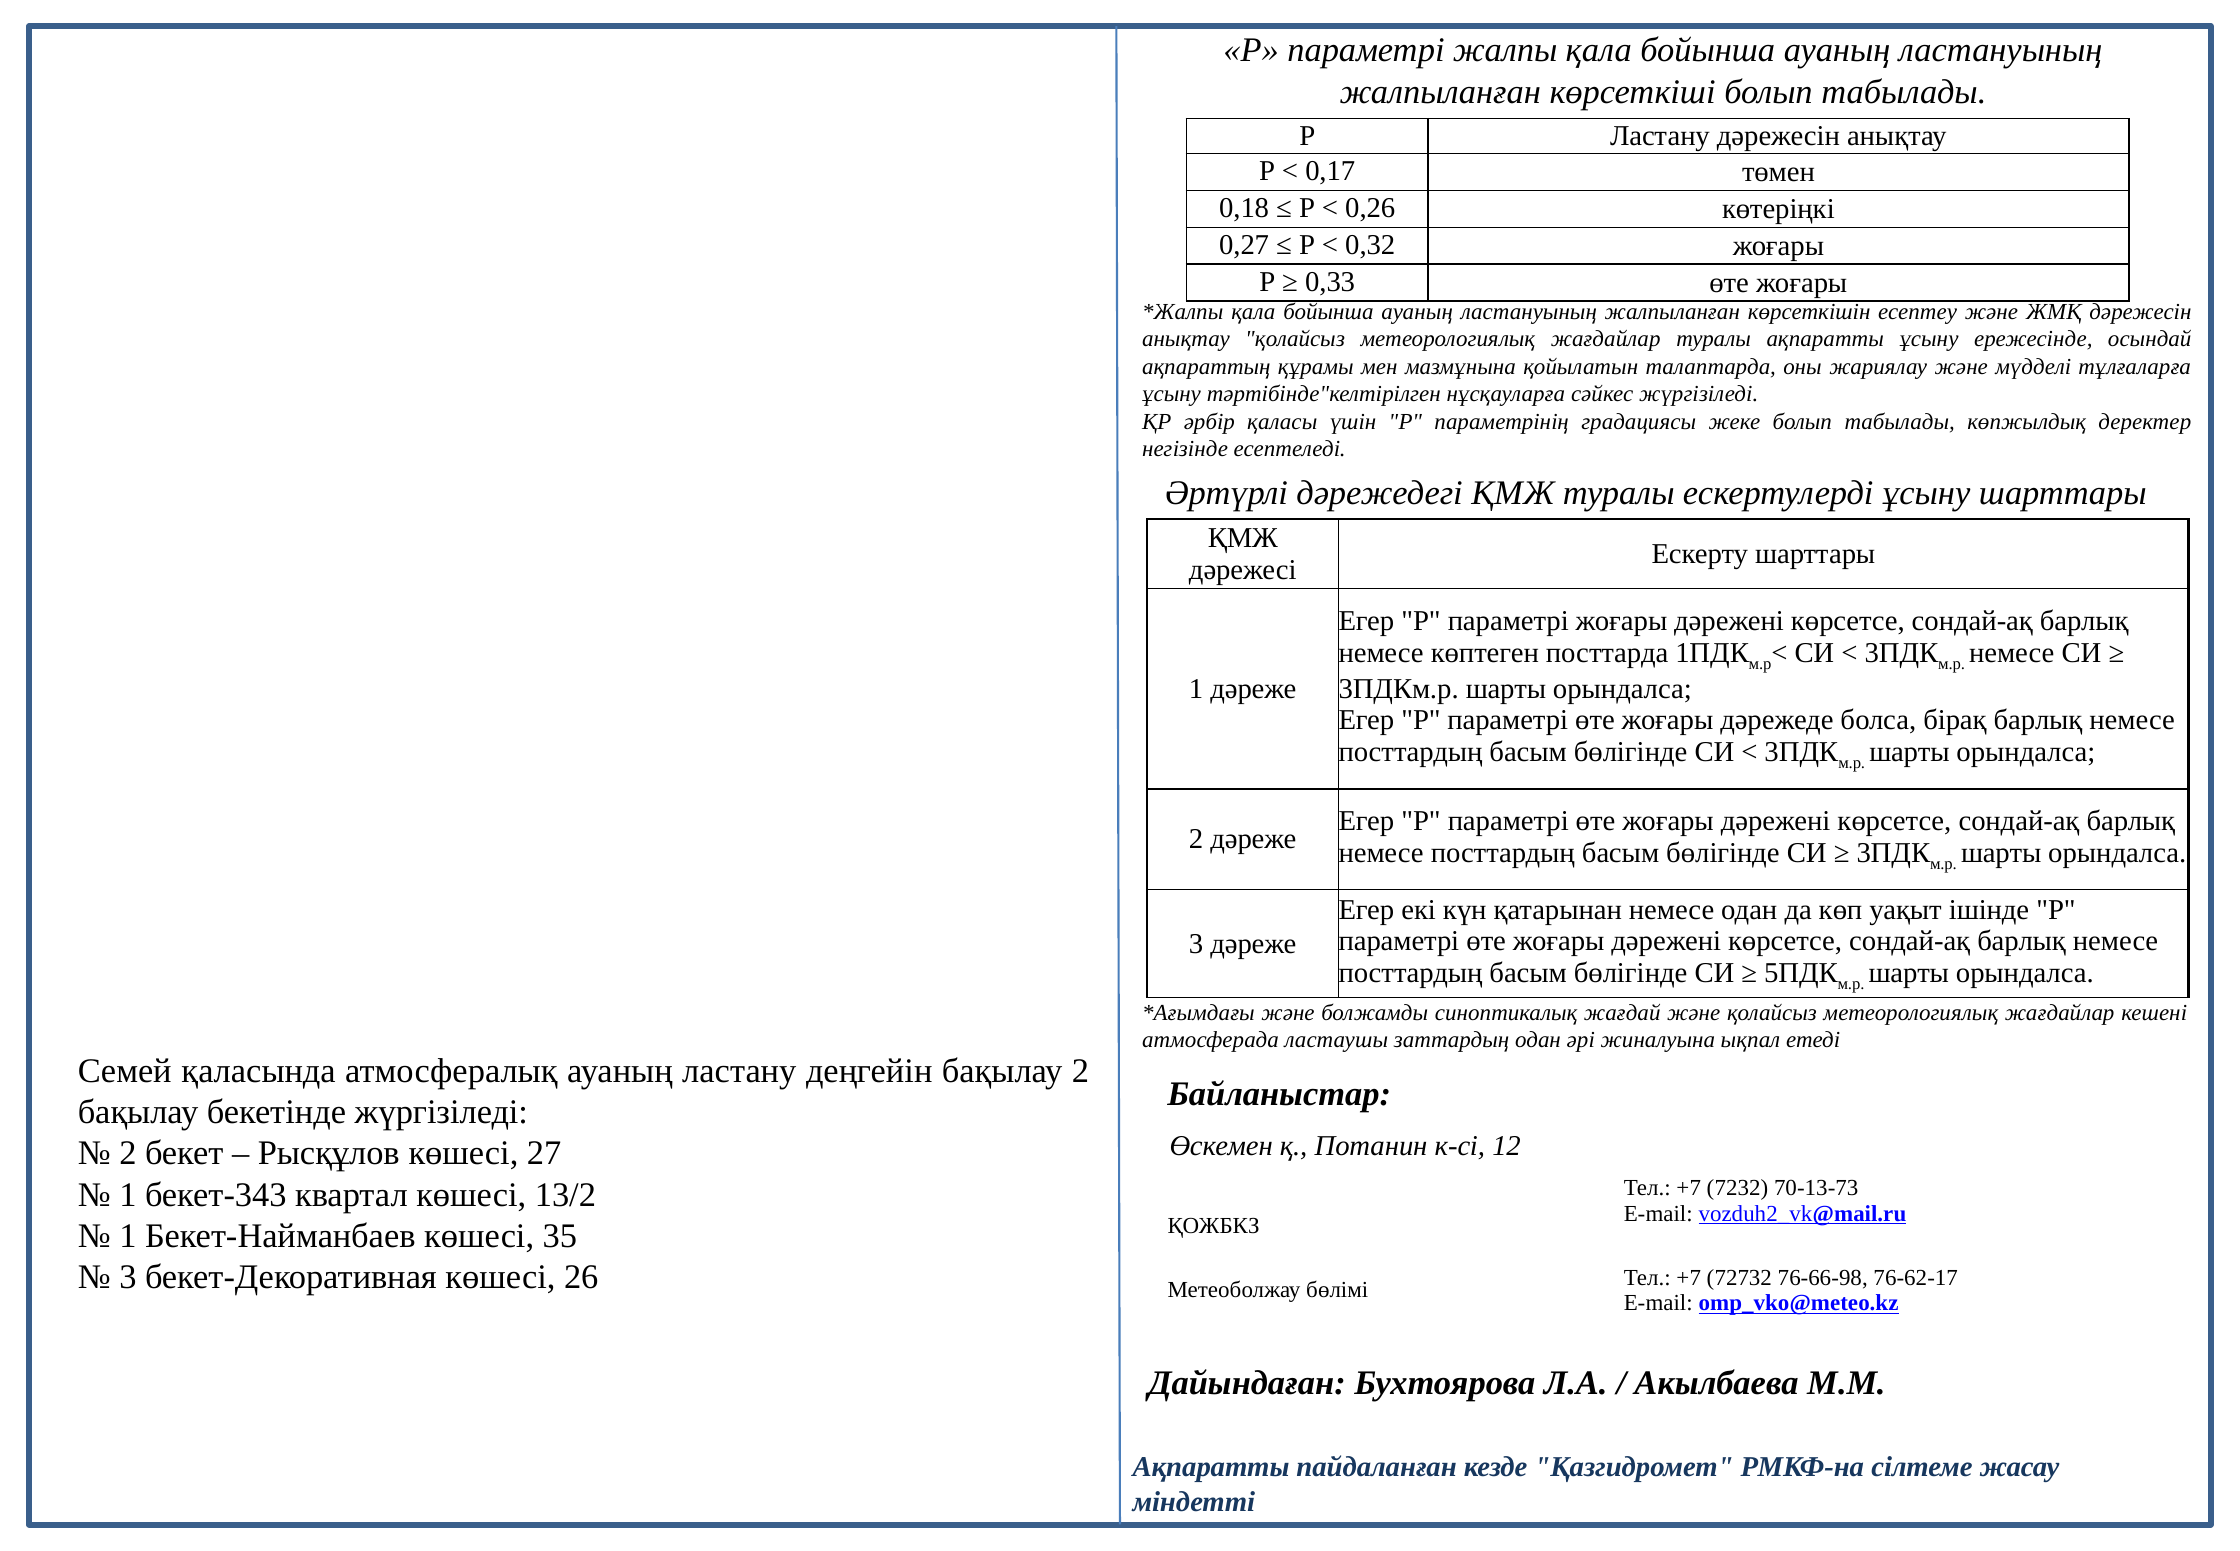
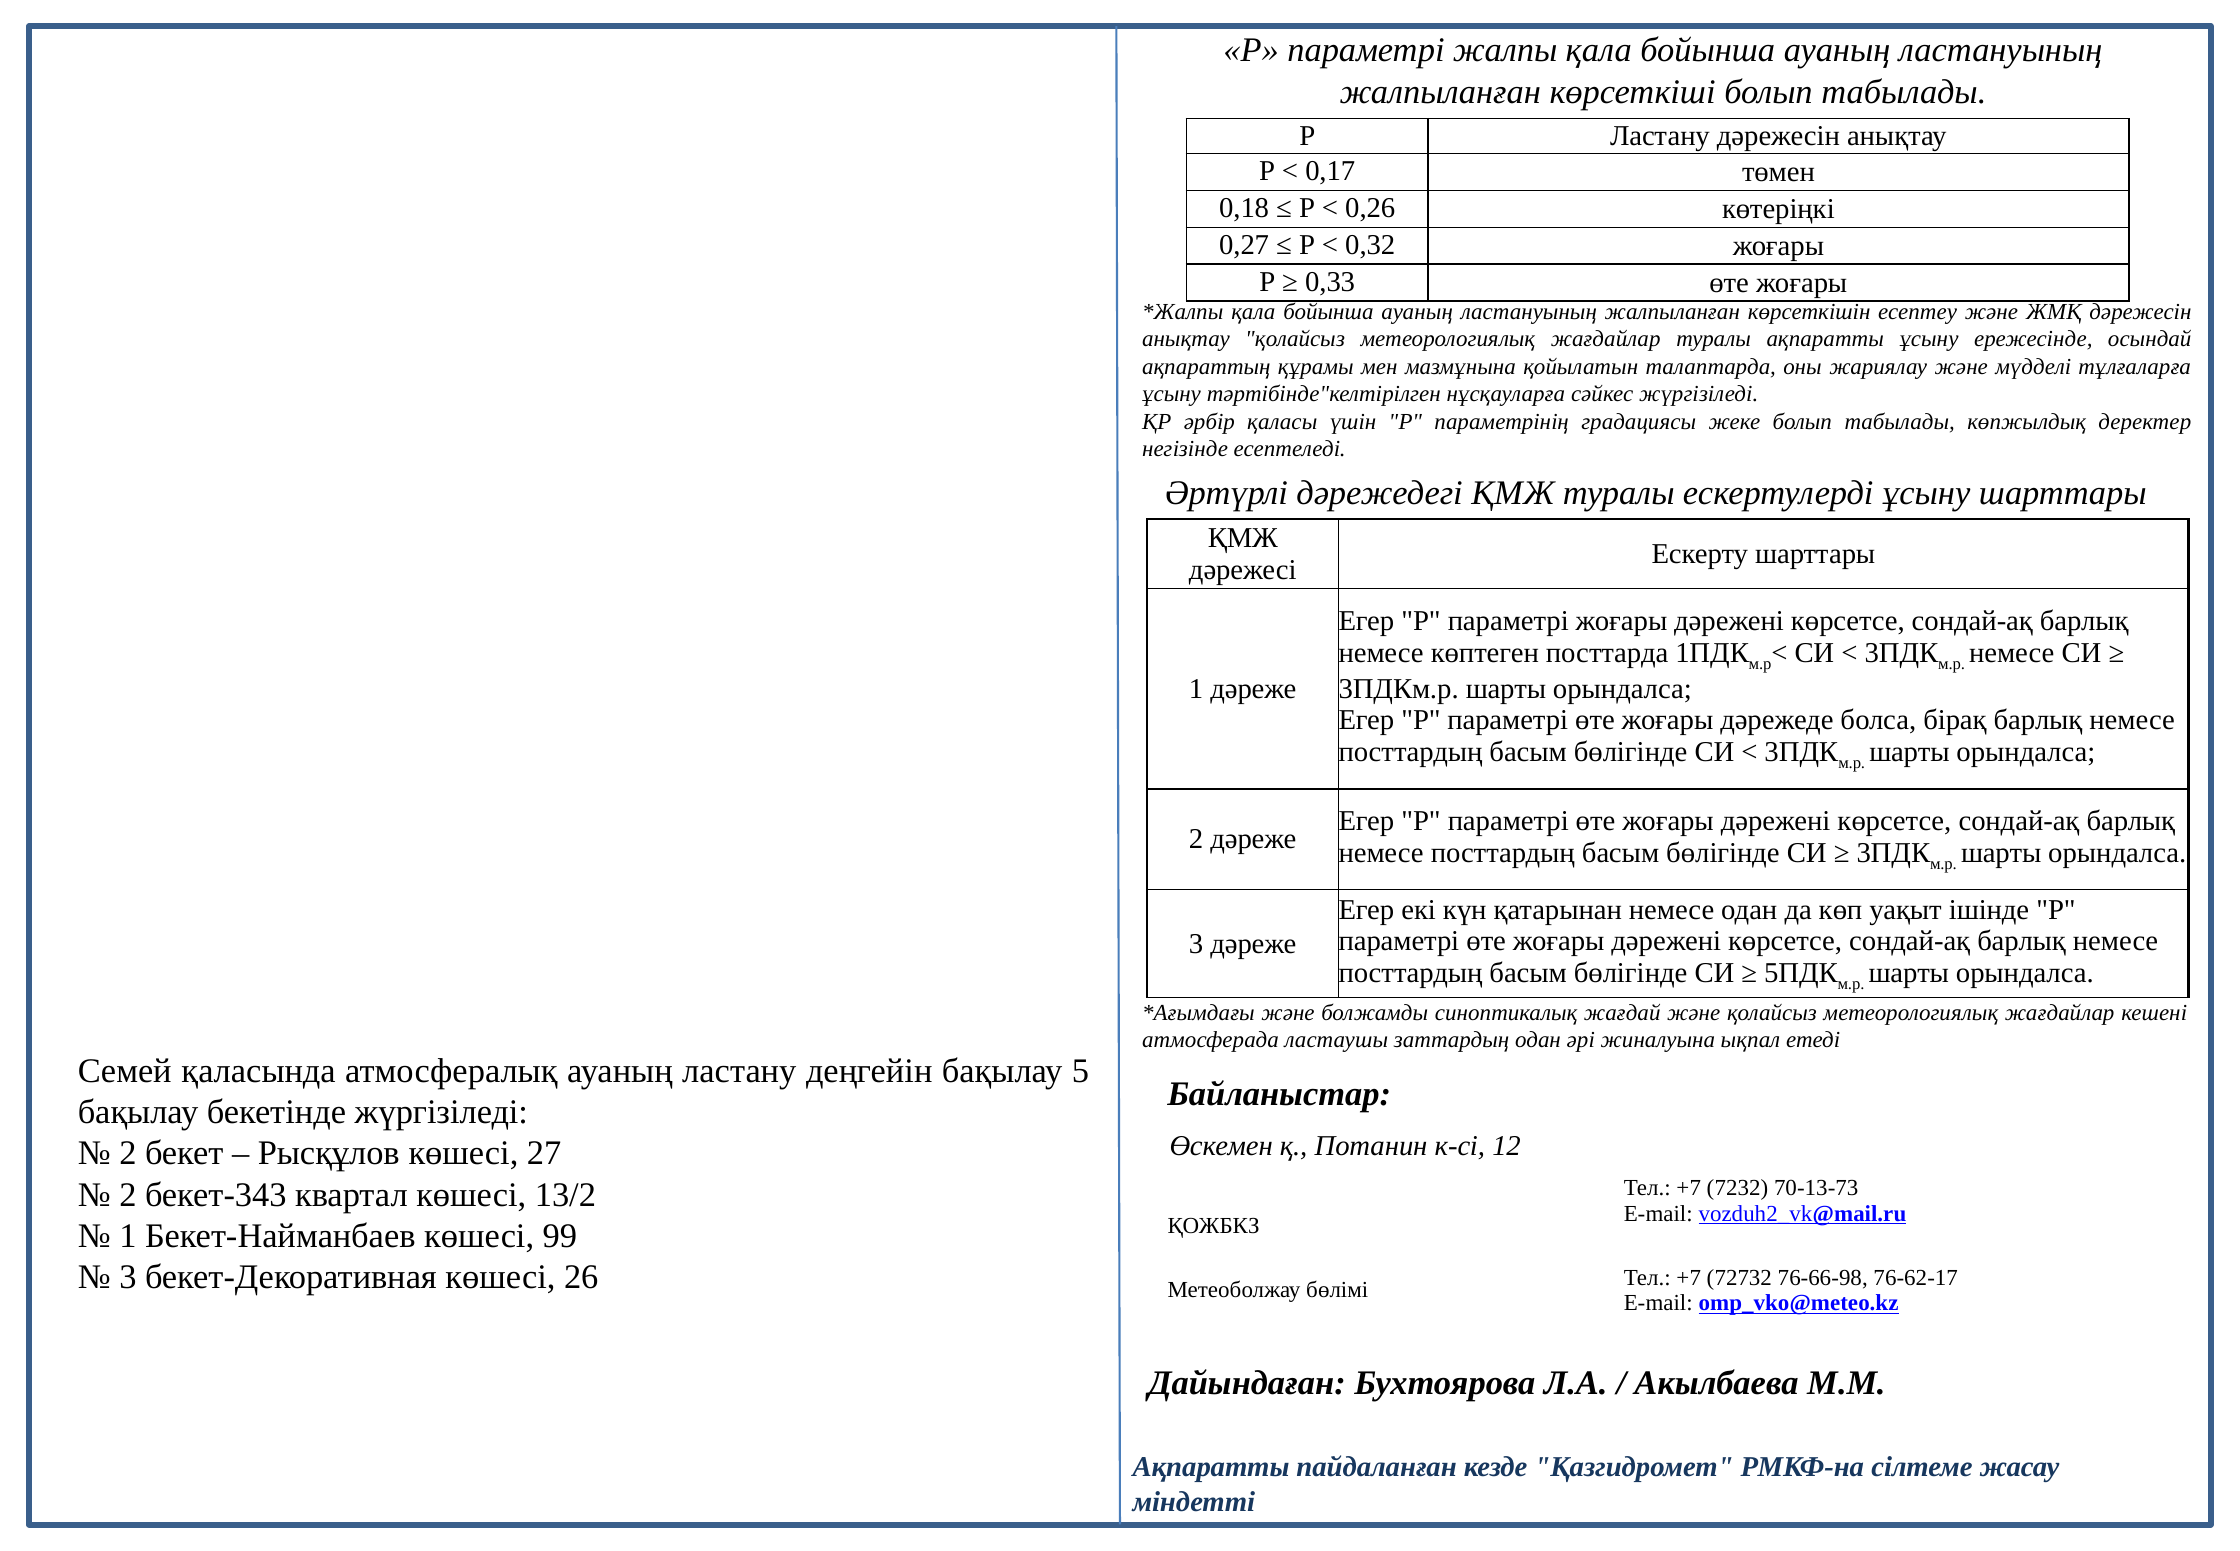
бақылау 2: 2 -> 5
1 at (128, 1195): 1 -> 2
35: 35 -> 99
